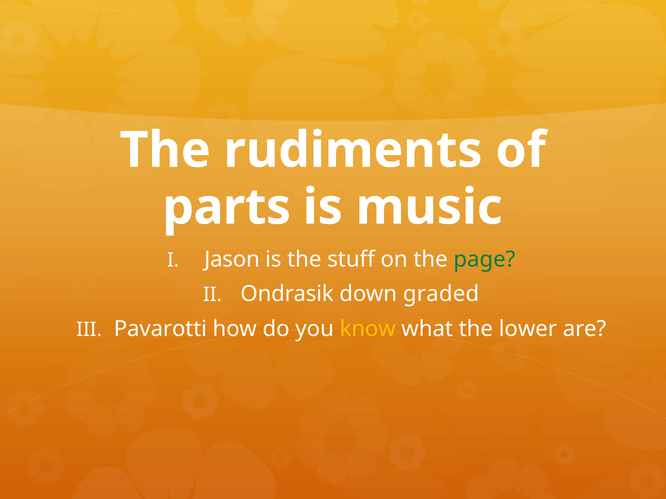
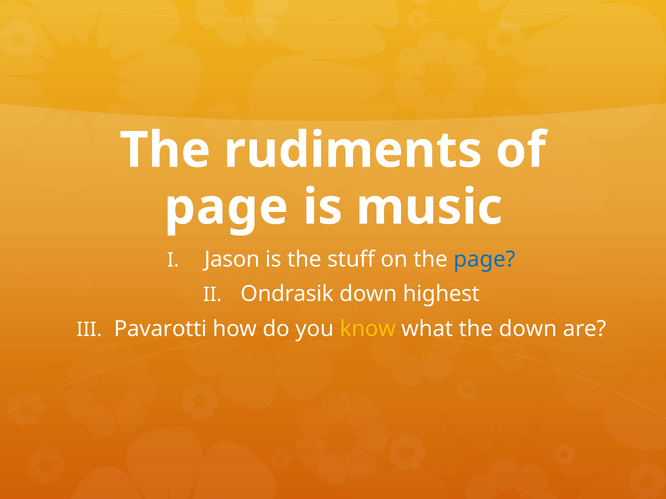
parts at (227, 207): parts -> page
page at (484, 260) colour: green -> blue
graded: graded -> highest
the lower: lower -> down
